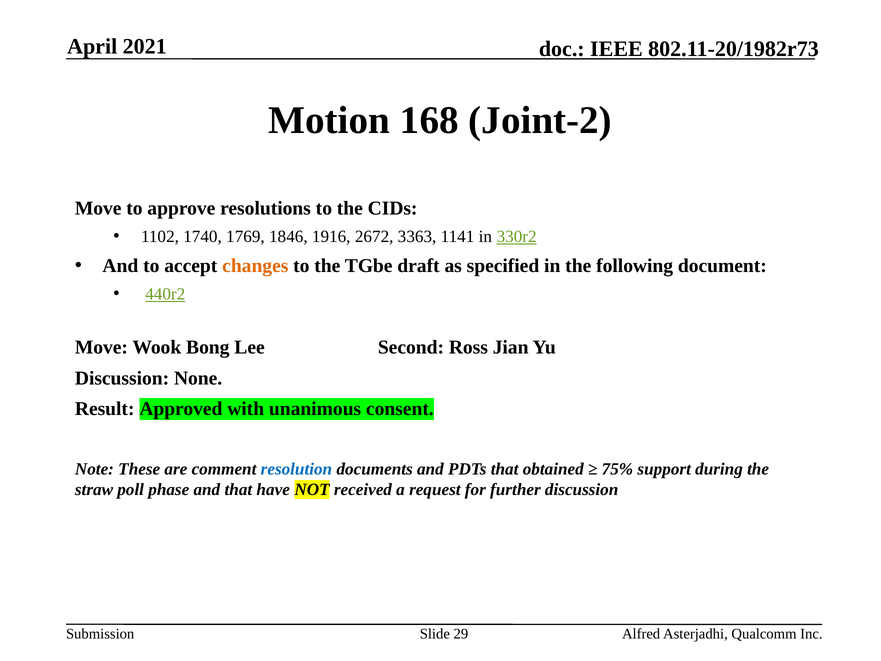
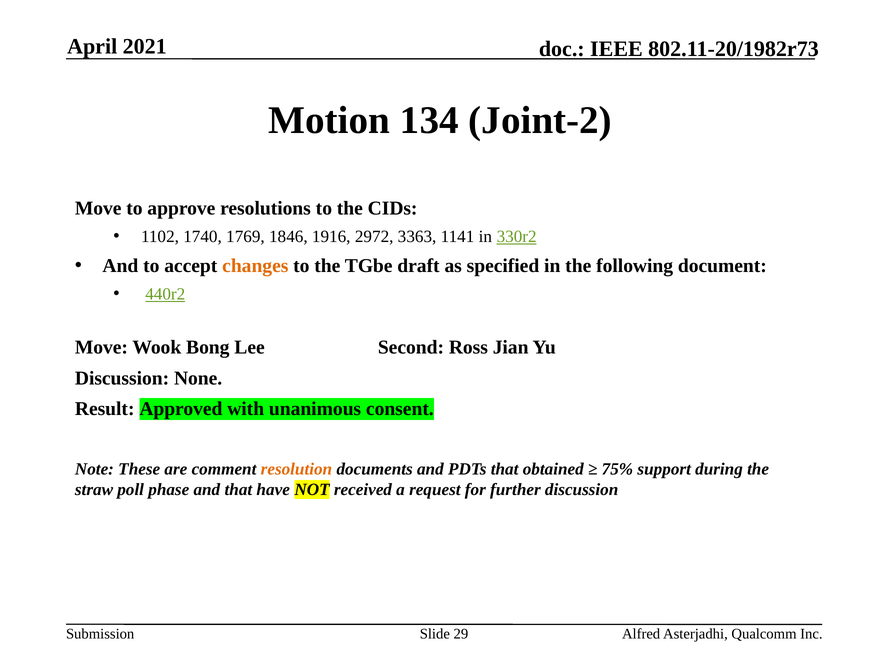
168: 168 -> 134
2672: 2672 -> 2972
resolution colour: blue -> orange
